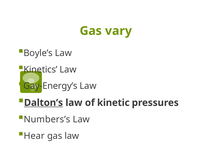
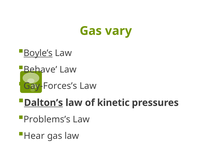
Boyle’s underline: none -> present
Kinetics: Kinetics -> Behave
Gay-Energy’s: Gay-Energy’s -> Gay-Forces’s
Numbers’s: Numbers’s -> Problems’s
